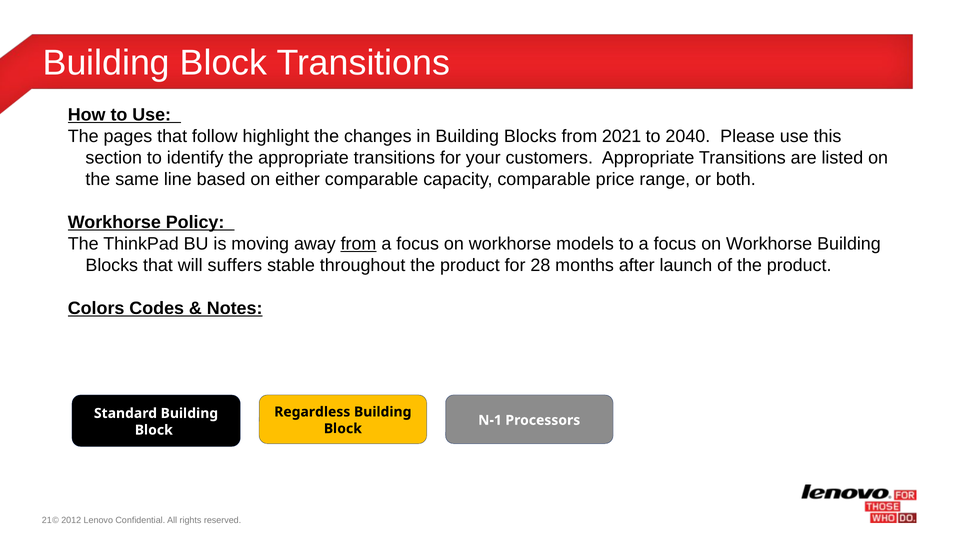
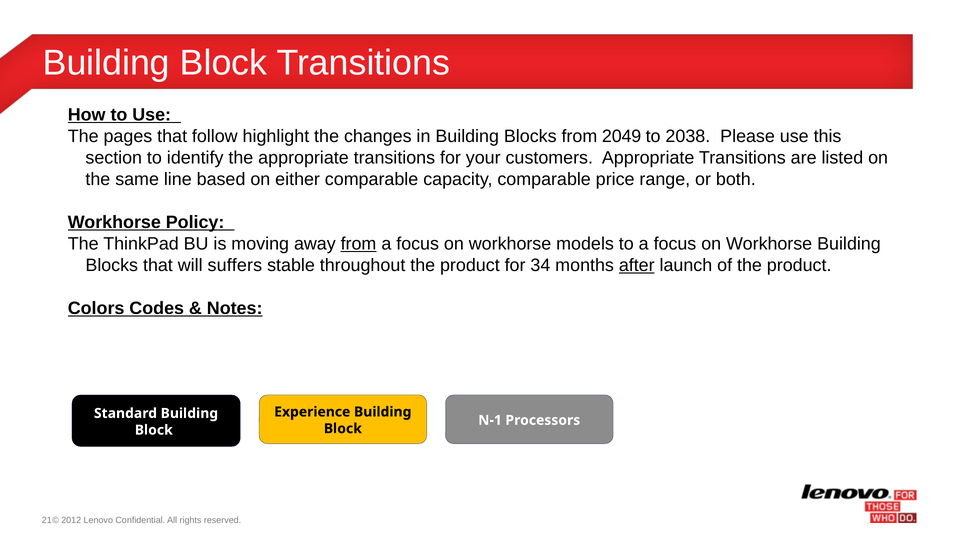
2021: 2021 -> 2049
2040: 2040 -> 2038
28: 28 -> 34
after underline: none -> present
Regardless: Regardless -> Experience
